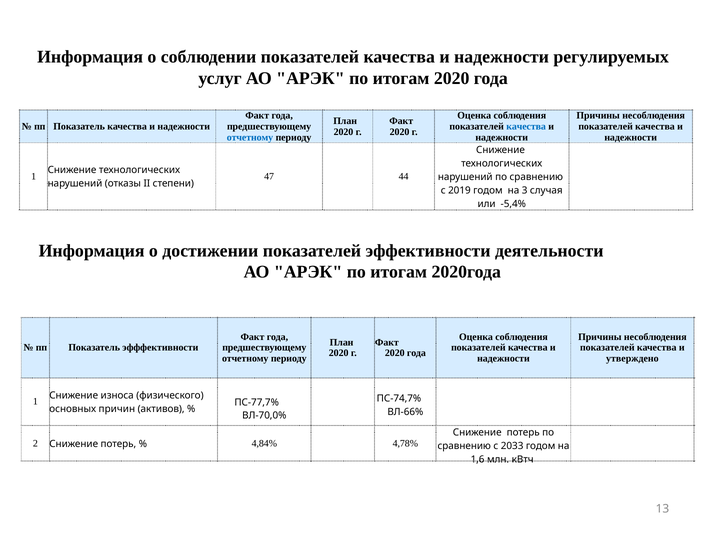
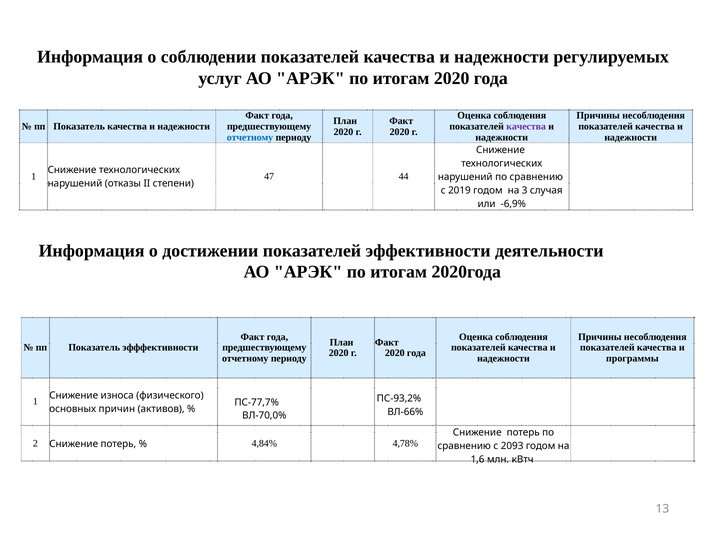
качества at (526, 126) colour: blue -> purple
-5,4%: -5,4% -> -6,9%
утверждено: утверждено -> программы
ПС-74,7%: ПС-74,7% -> ПС-93,2%
2033: 2033 -> 2093
